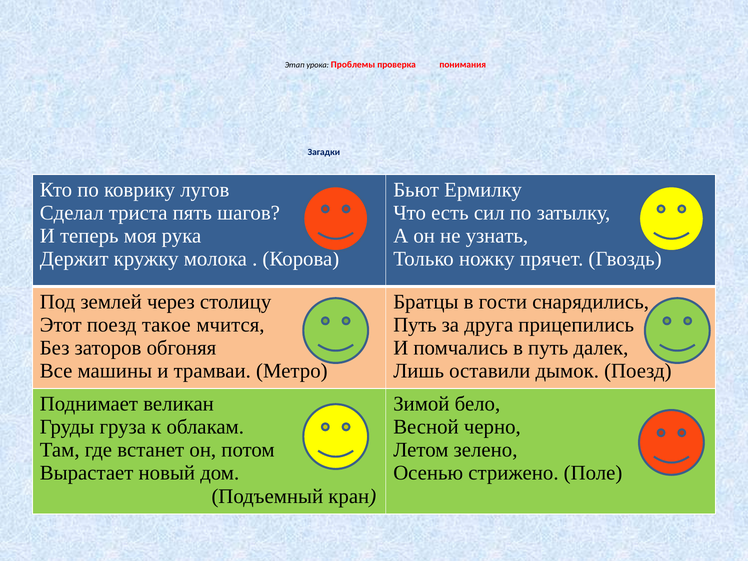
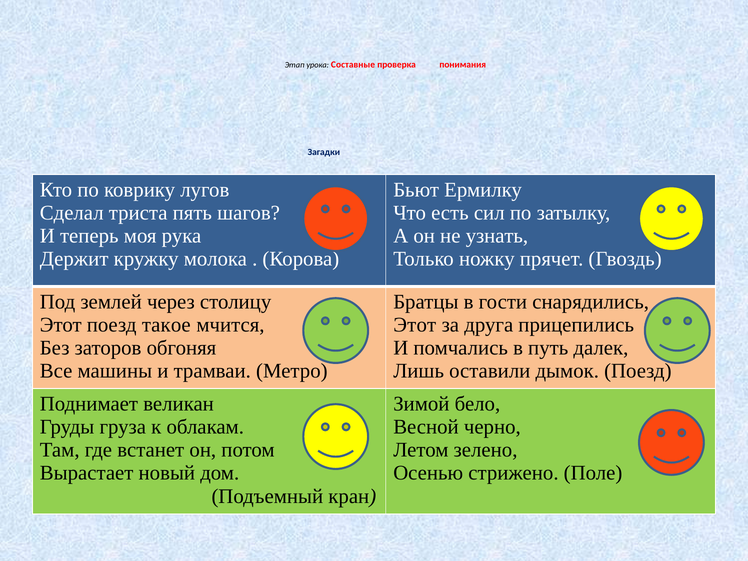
Проблемы: Проблемы -> Составные
Путь at (415, 325): Путь -> Этот
